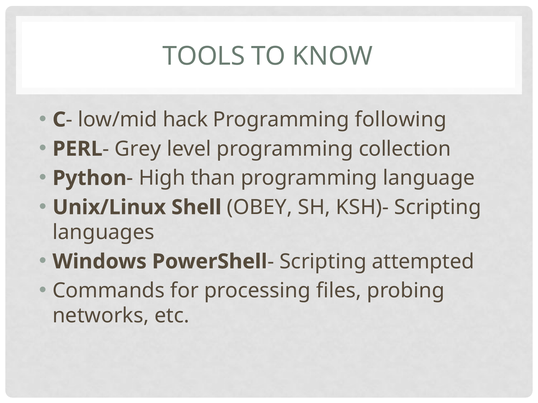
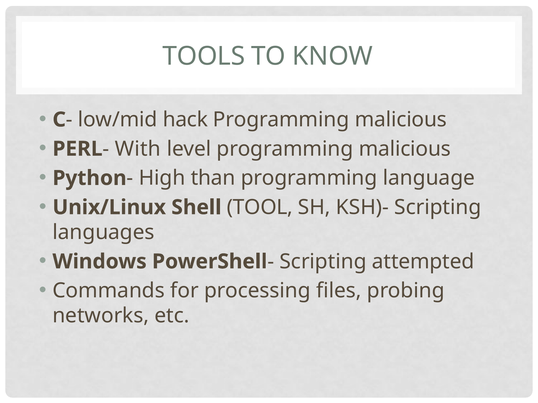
following at (401, 120): following -> malicious
Grey: Grey -> With
level programming collection: collection -> malicious
OBEY: OBEY -> TOOL
